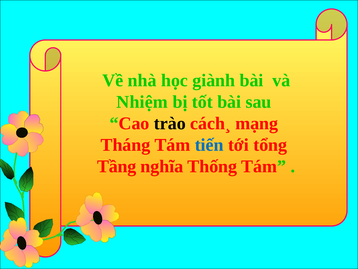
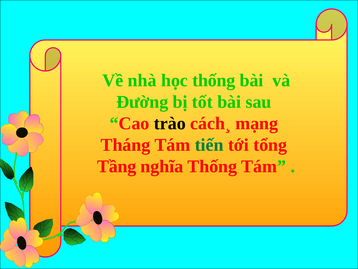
học giành: giành -> thống
Nhiệm: Nhiệm -> Đường
tiến colour: blue -> green
